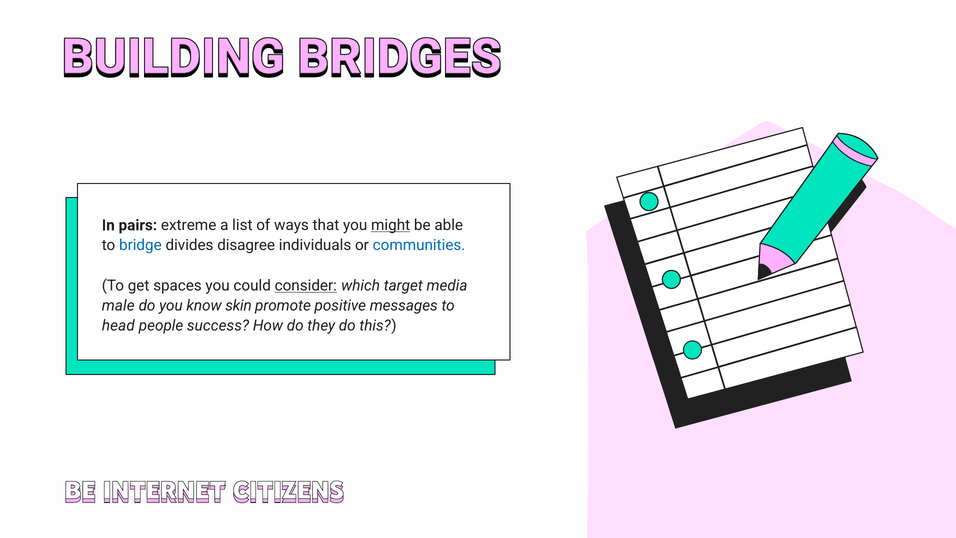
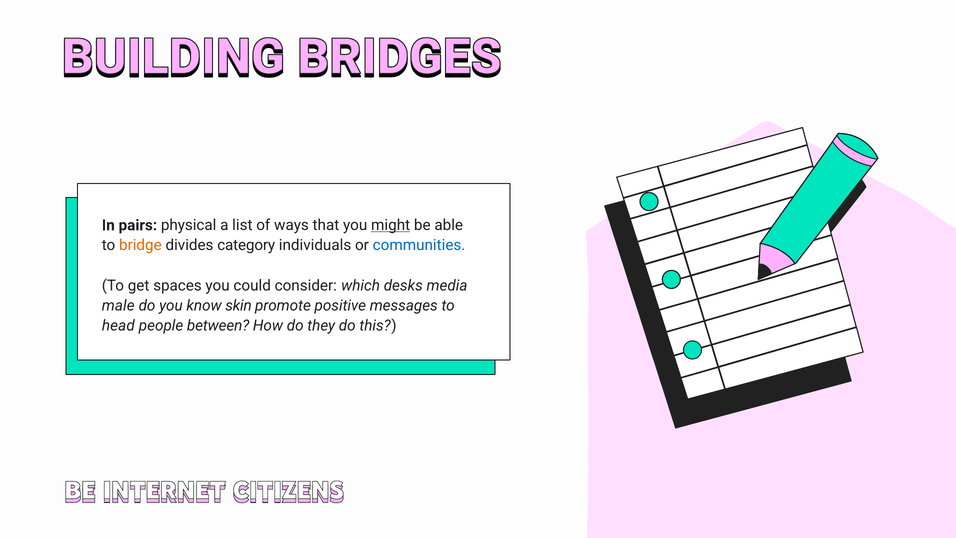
extreme: extreme -> physical
bridge colour: blue -> orange
disagree: disagree -> category
consider underline: present -> none
target: target -> desks
success: success -> between
